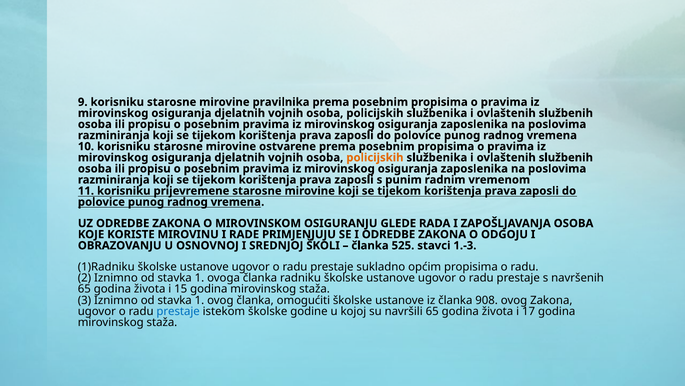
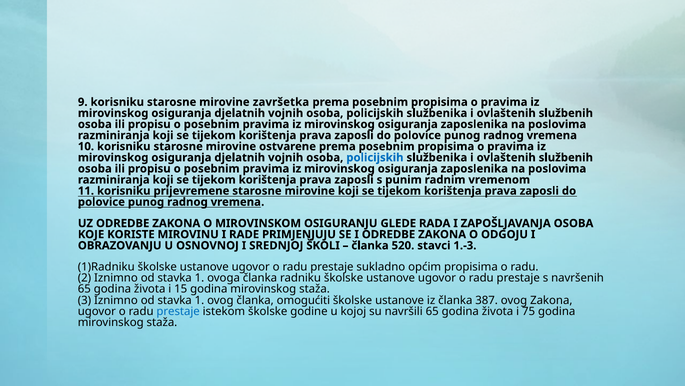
pravilnika: pravilnika -> završetka
policijskih at (375, 157) colour: orange -> blue
525: 525 -> 520
908: 908 -> 387
17: 17 -> 75
